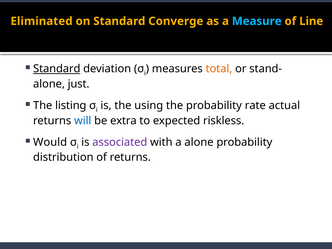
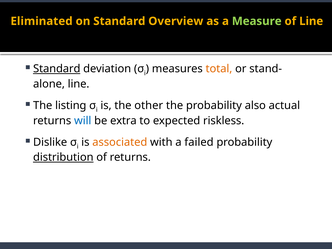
Converge: Converge -> Overview
Measure colour: light blue -> light green
just at (79, 84): just -> line
using: using -> other
rate: rate -> also
Would: Would -> Dislike
associated colour: purple -> orange
a alone: alone -> failed
distribution underline: none -> present
